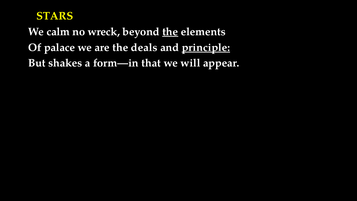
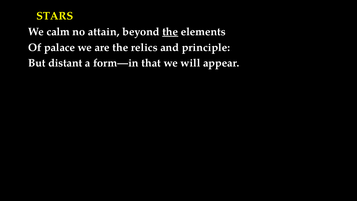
wreck: wreck -> attain
deals: deals -> relics
principle underline: present -> none
shakes: shakes -> distant
